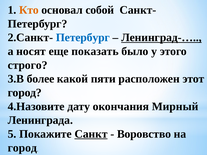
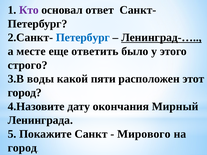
Кто colour: orange -> purple
собой: собой -> ответ
носят: носят -> месте
показать: показать -> ответить
более: более -> воды
Санкт underline: present -> none
Воровство: Воровство -> Мирового
